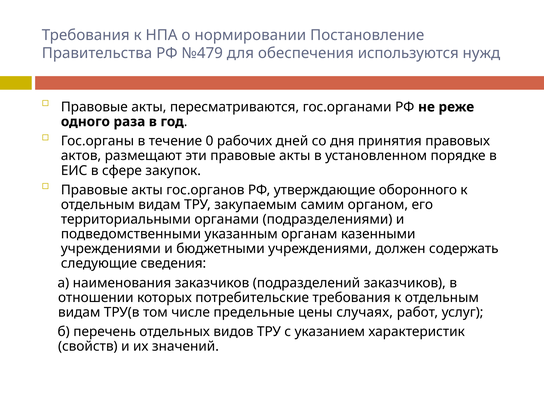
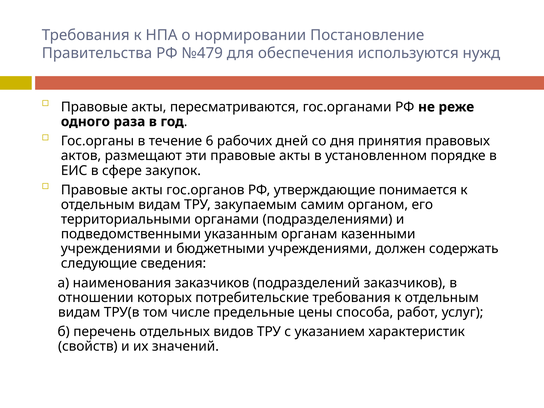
0: 0 -> 6
оборонного: оборонного -> понимается
случаях: случаях -> способа
